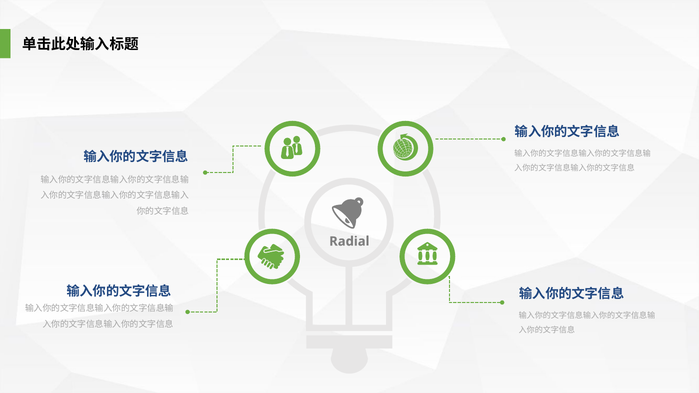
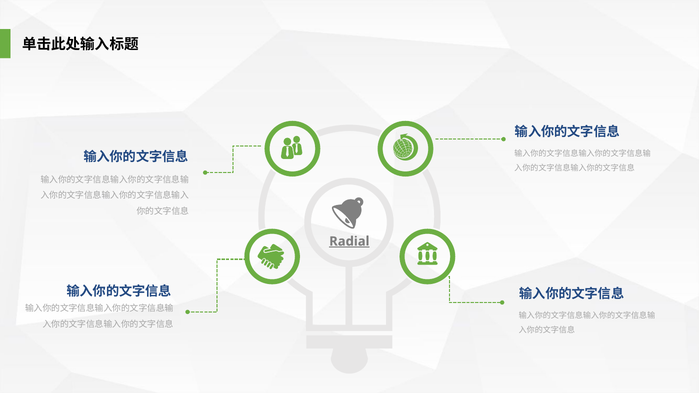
Radial underline: none -> present
